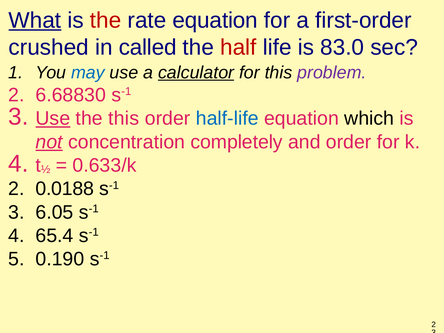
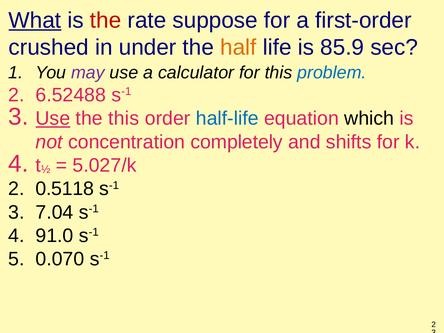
rate equation: equation -> suppose
called: called -> under
half colour: red -> orange
83.0: 83.0 -> 85.9
may colour: blue -> purple
calculator underline: present -> none
problem colour: purple -> blue
6.68830: 6.68830 -> 6.52488
not underline: present -> none
and order: order -> shifts
0.633/k: 0.633/k -> 5.027/k
0.0188: 0.0188 -> 0.5118
6.05: 6.05 -> 7.04
65.4: 65.4 -> 91.0
0.190: 0.190 -> 0.070
